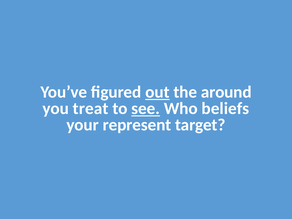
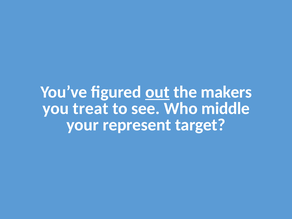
around: around -> makers
see underline: present -> none
beliefs: beliefs -> middle
